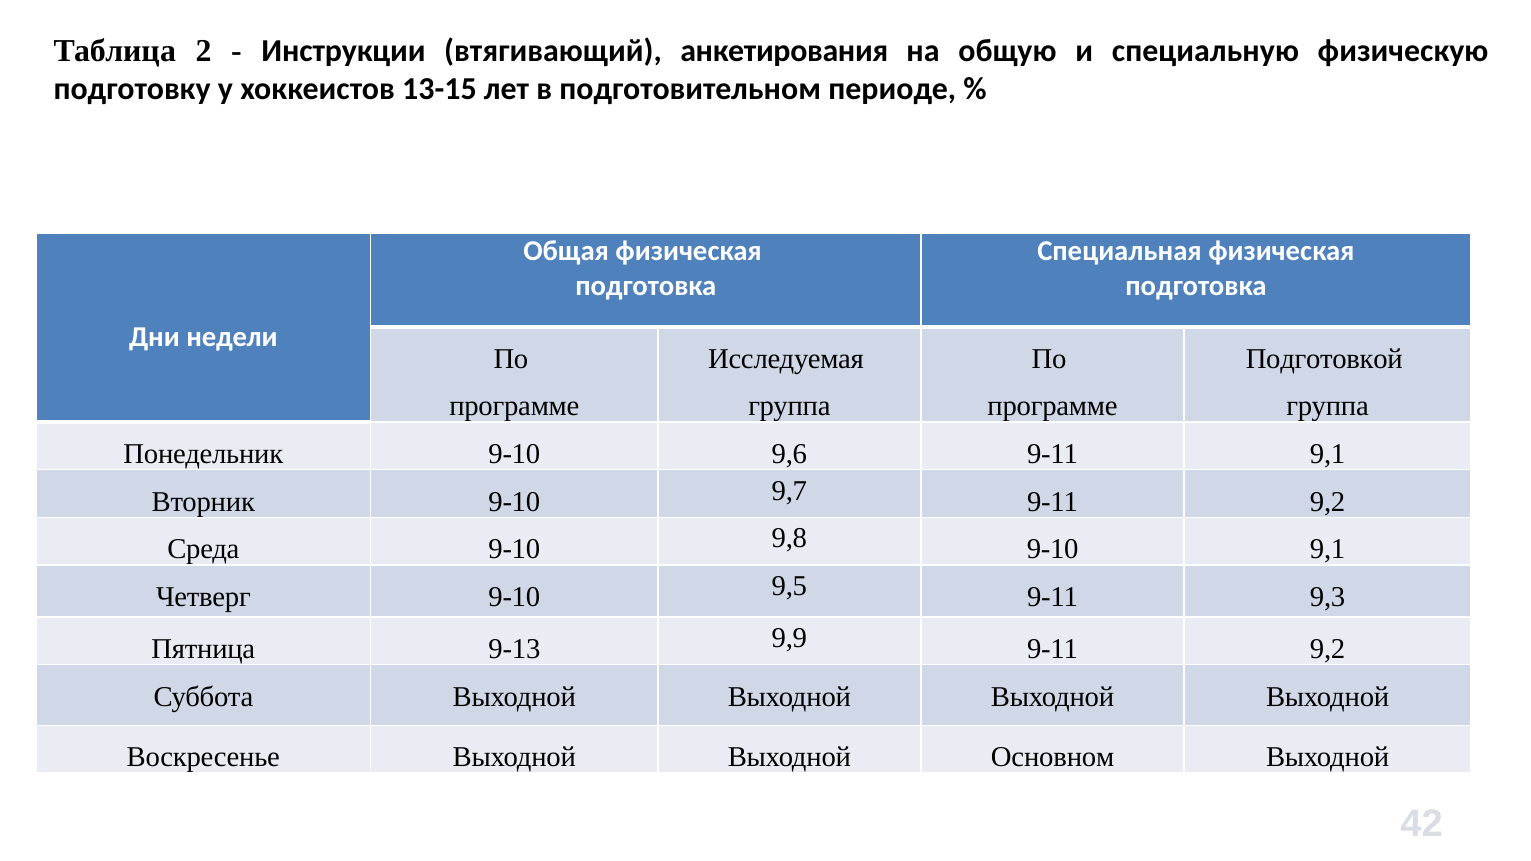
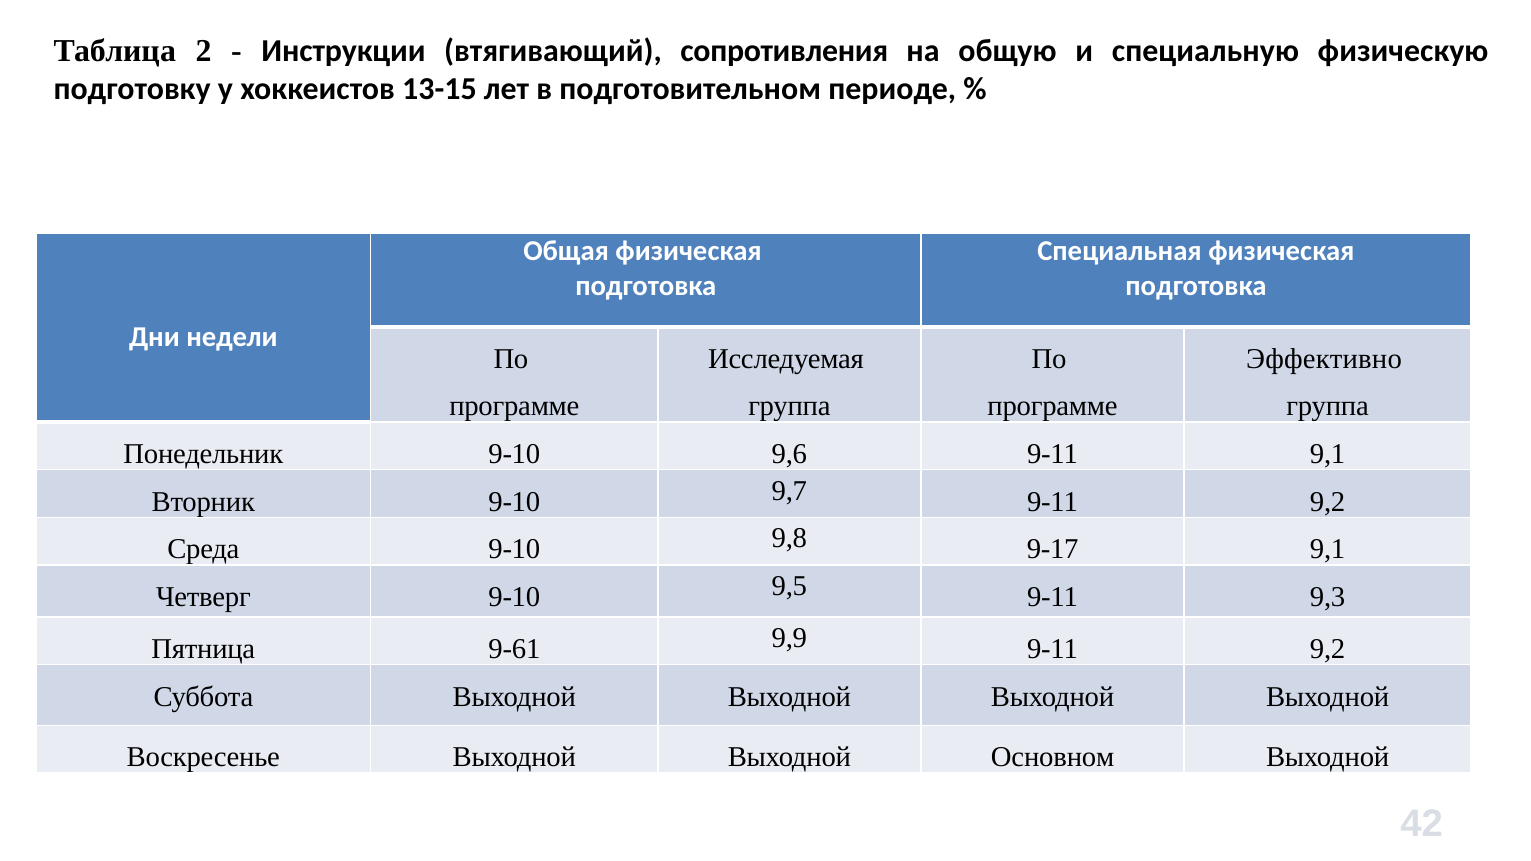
анкетирования: анкетирования -> сопротивления
Подготовкой: Подготовкой -> Эффективно
9,8 9-10: 9-10 -> 9-17
9-13: 9-13 -> 9-61
